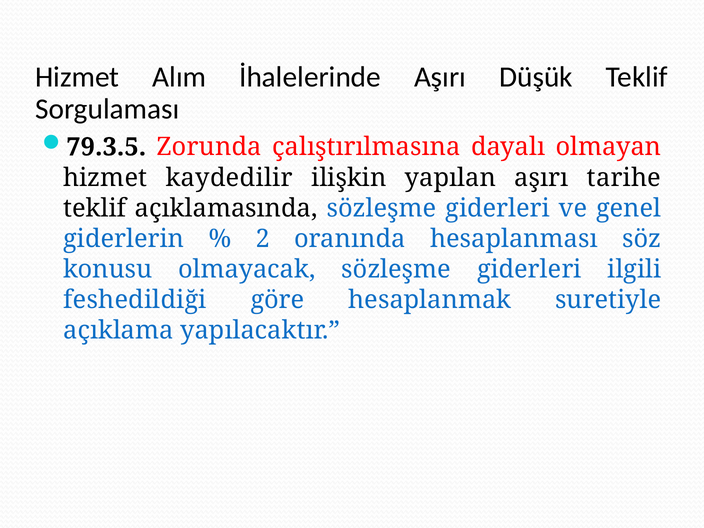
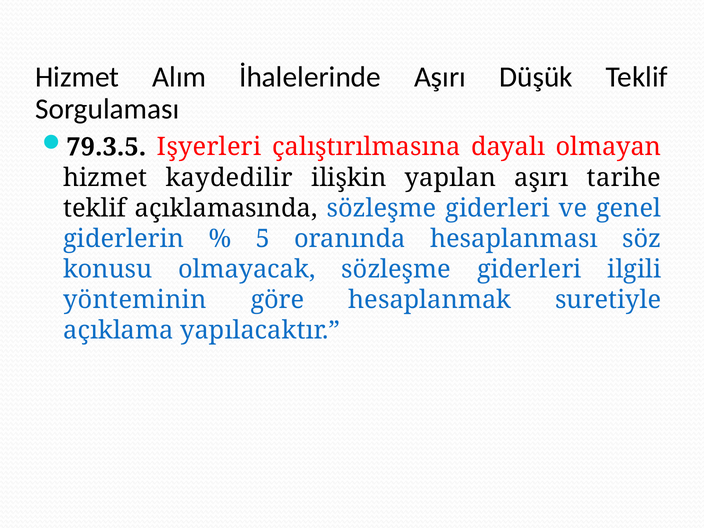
Zorunda: Zorunda -> Işyerleri
2: 2 -> 5
feshedildiği: feshedildiği -> yönteminin
